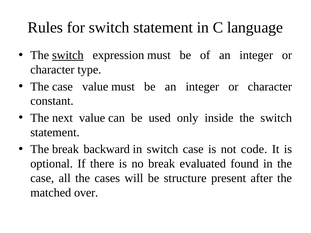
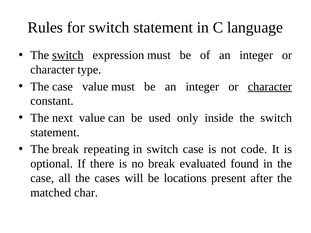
character at (270, 87) underline: none -> present
backward: backward -> repeating
structure: structure -> locations
over: over -> char
